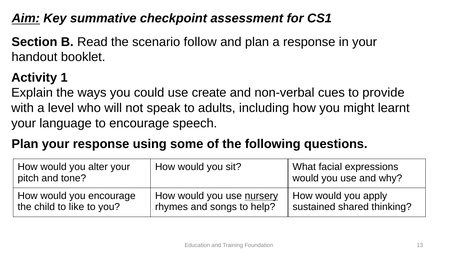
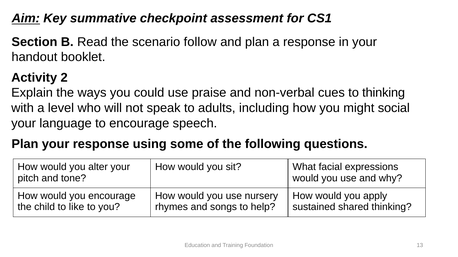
1: 1 -> 2
create: create -> praise
to provide: provide -> thinking
learnt: learnt -> social
nursery underline: present -> none
